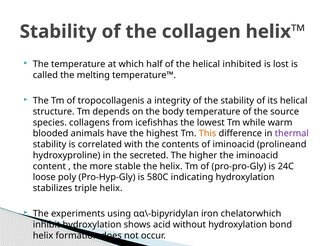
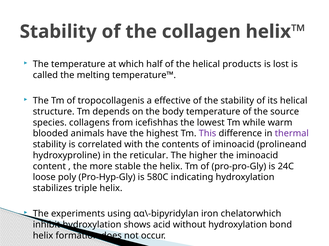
inhibited: inhibited -> products
integrity: integrity -> effective
This colour: orange -> purple
secreted: secreted -> reticular
